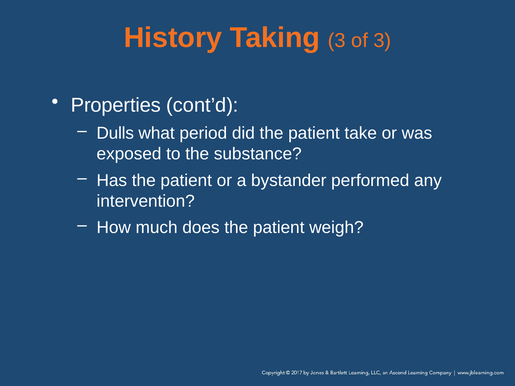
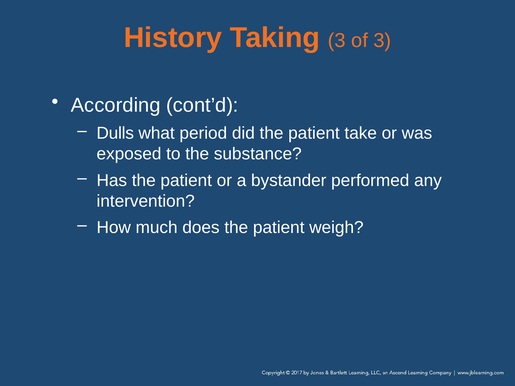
Properties: Properties -> According
